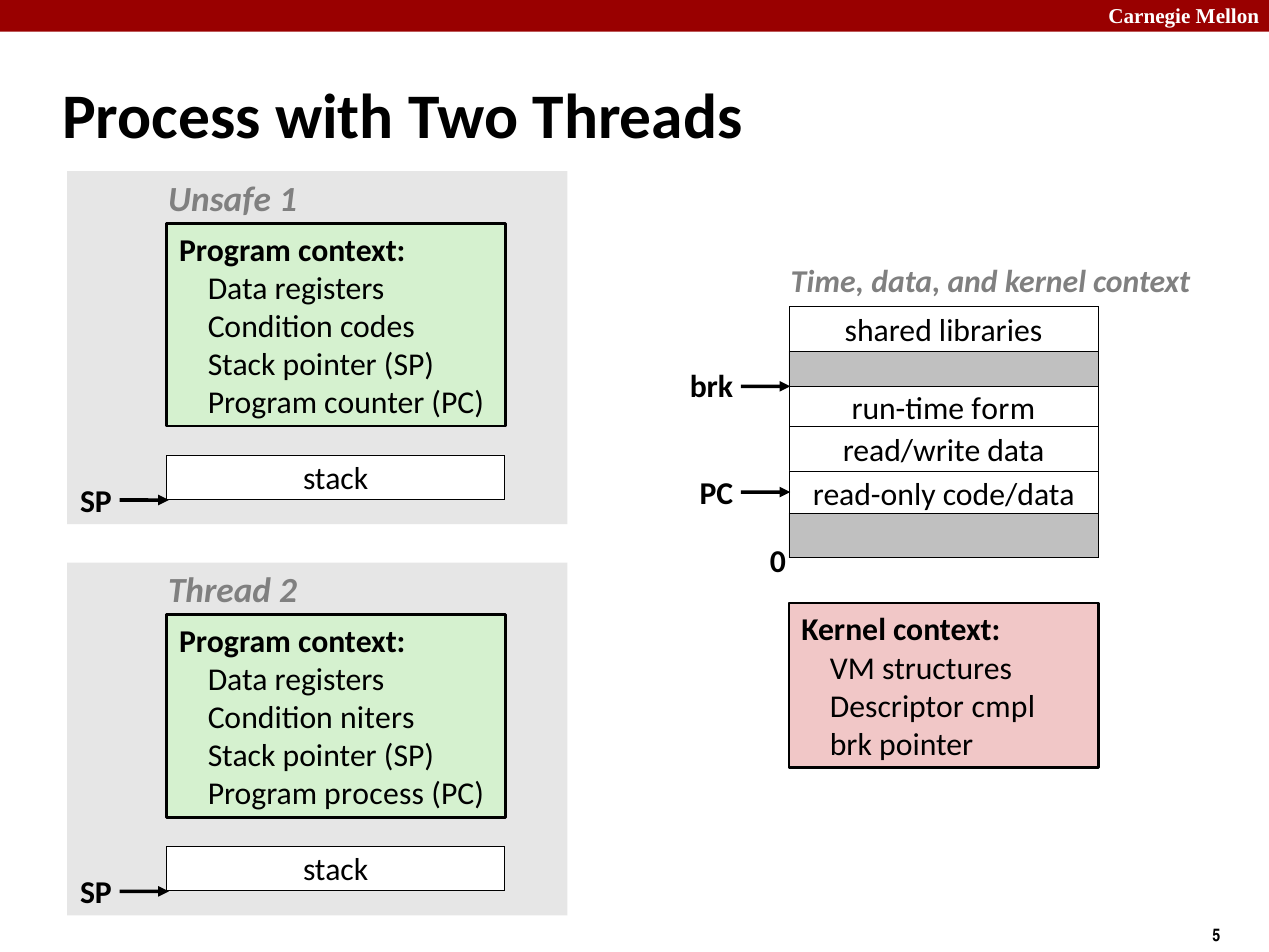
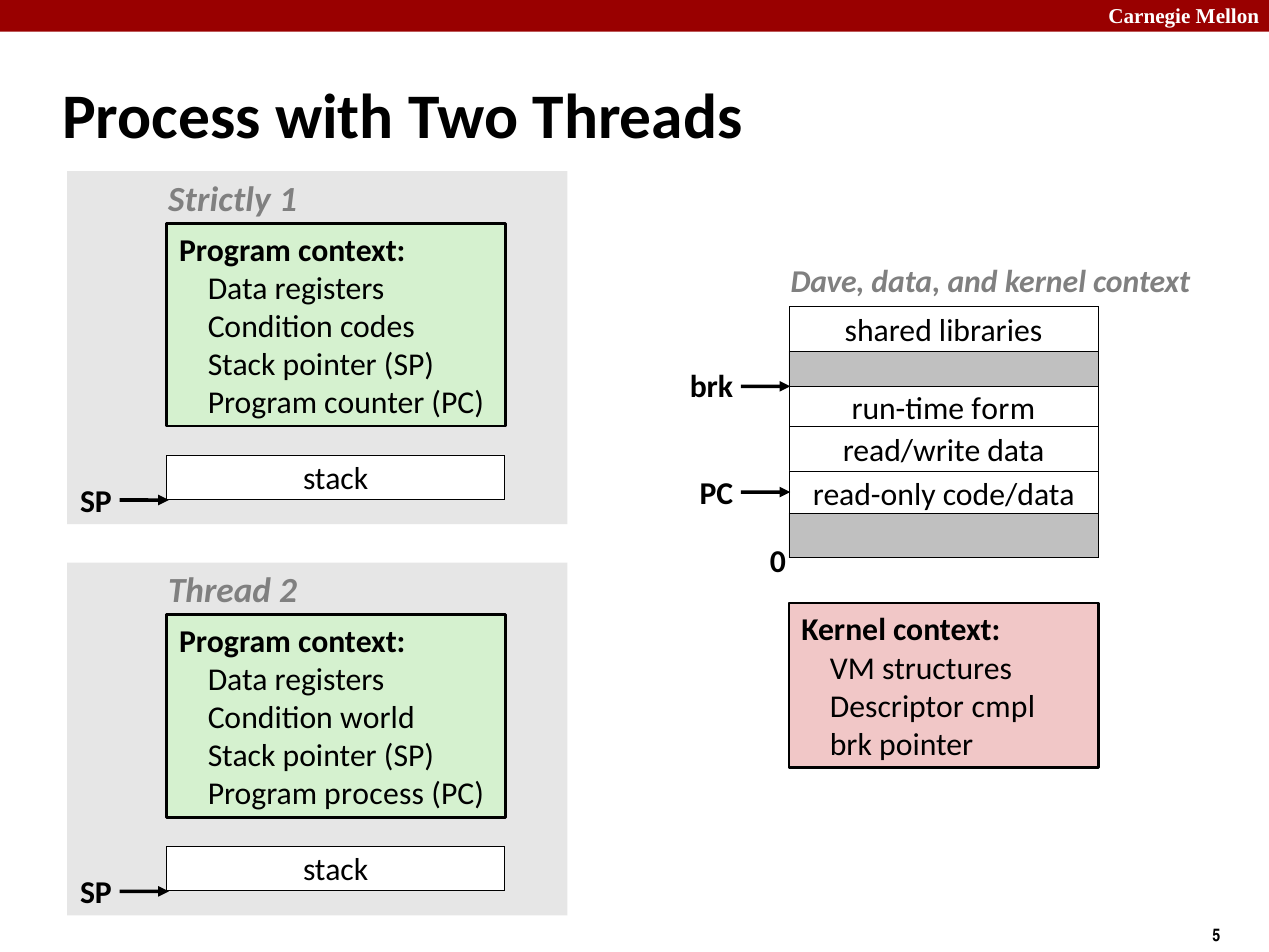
Unsafe: Unsafe -> Strictly
Time: Time -> Dave
niters: niters -> world
